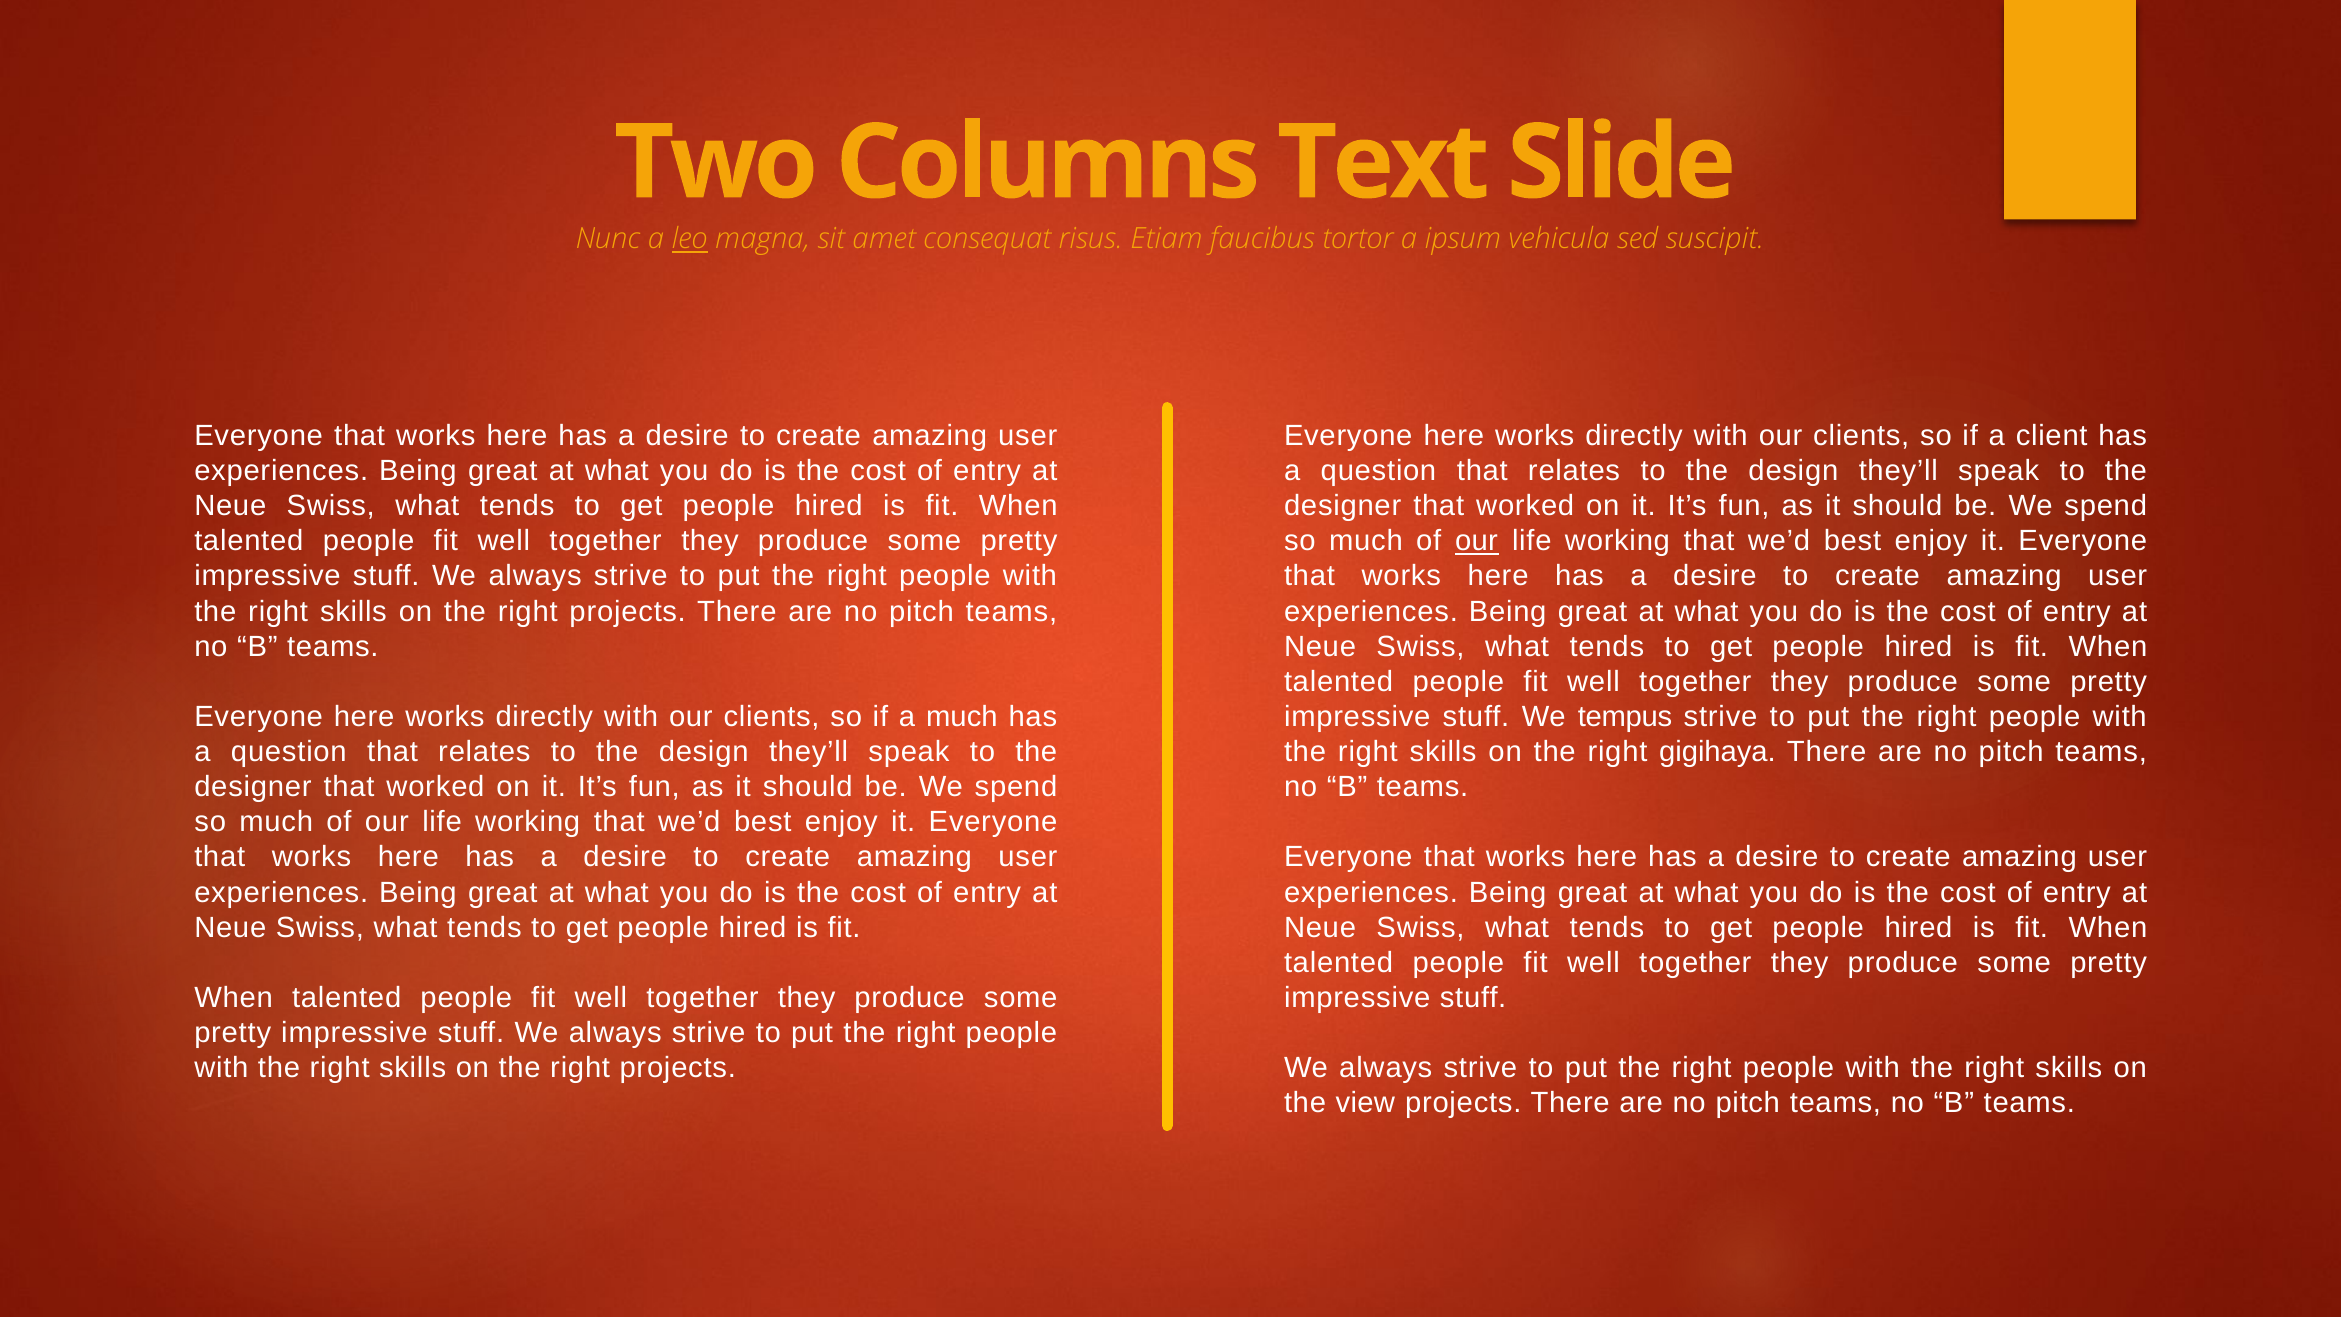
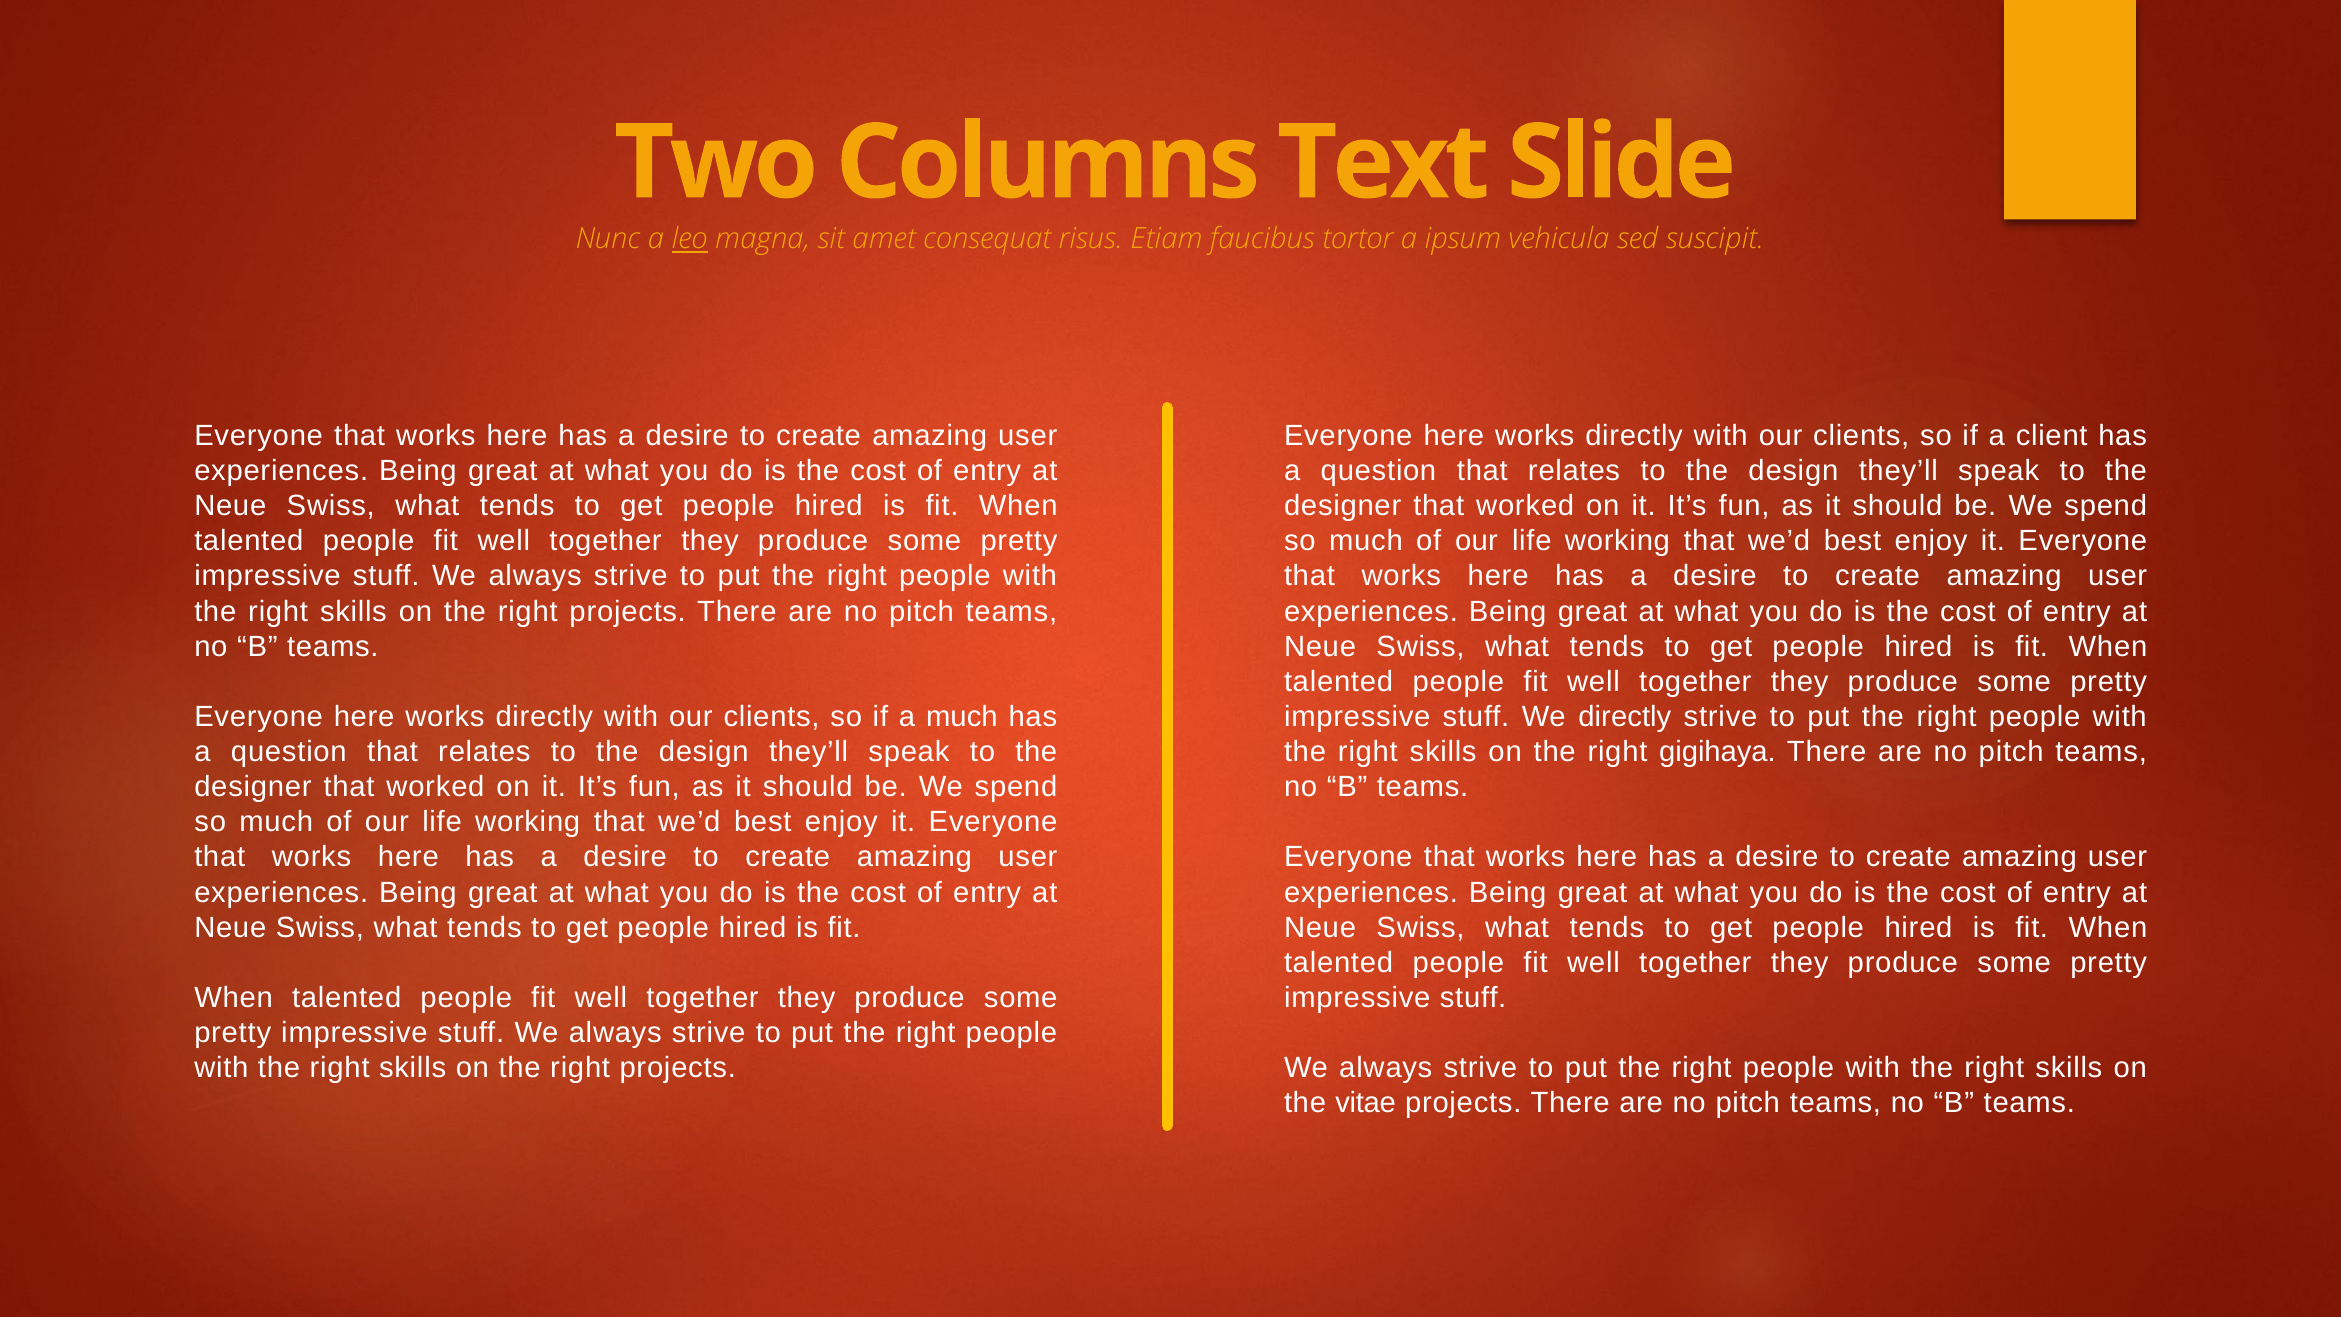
our at (1476, 541) underline: present -> none
We tempus: tempus -> directly
view: view -> vitae
